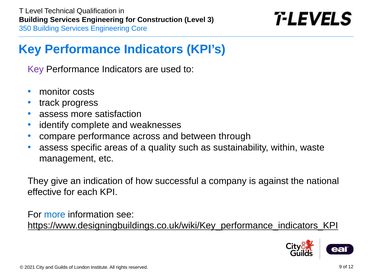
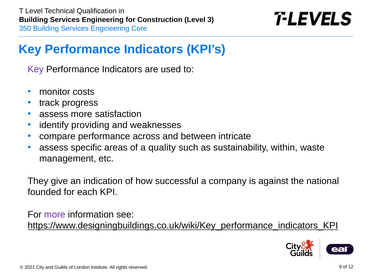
complete: complete -> providing
through: through -> intricate
effective: effective -> founded
more at (55, 214) colour: blue -> purple
